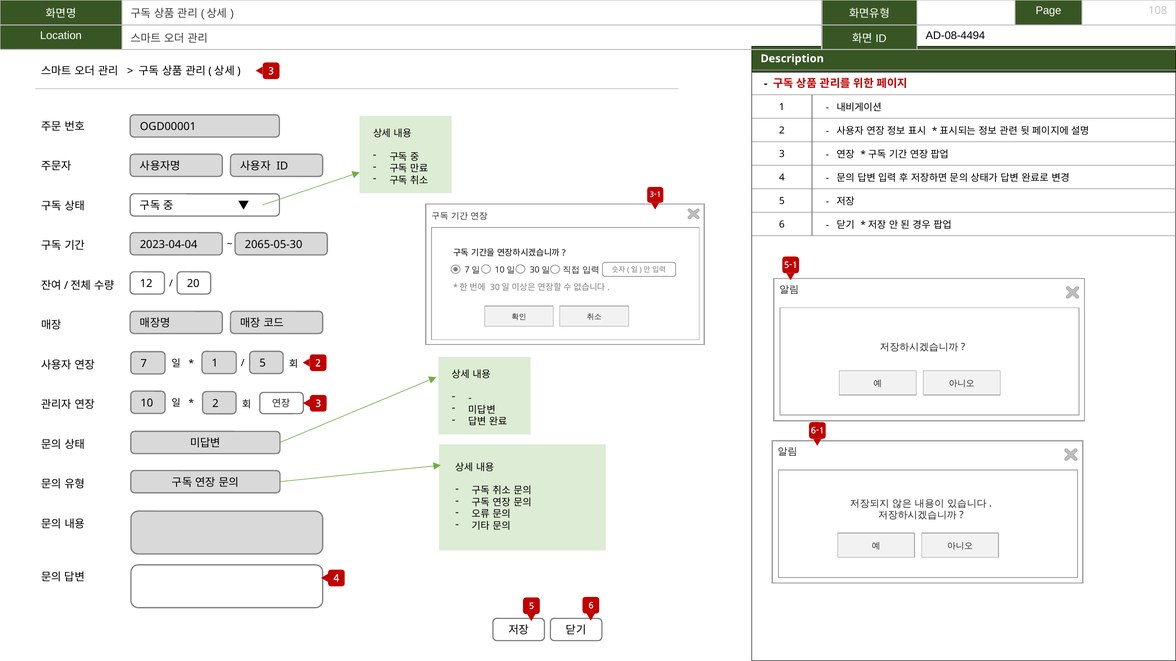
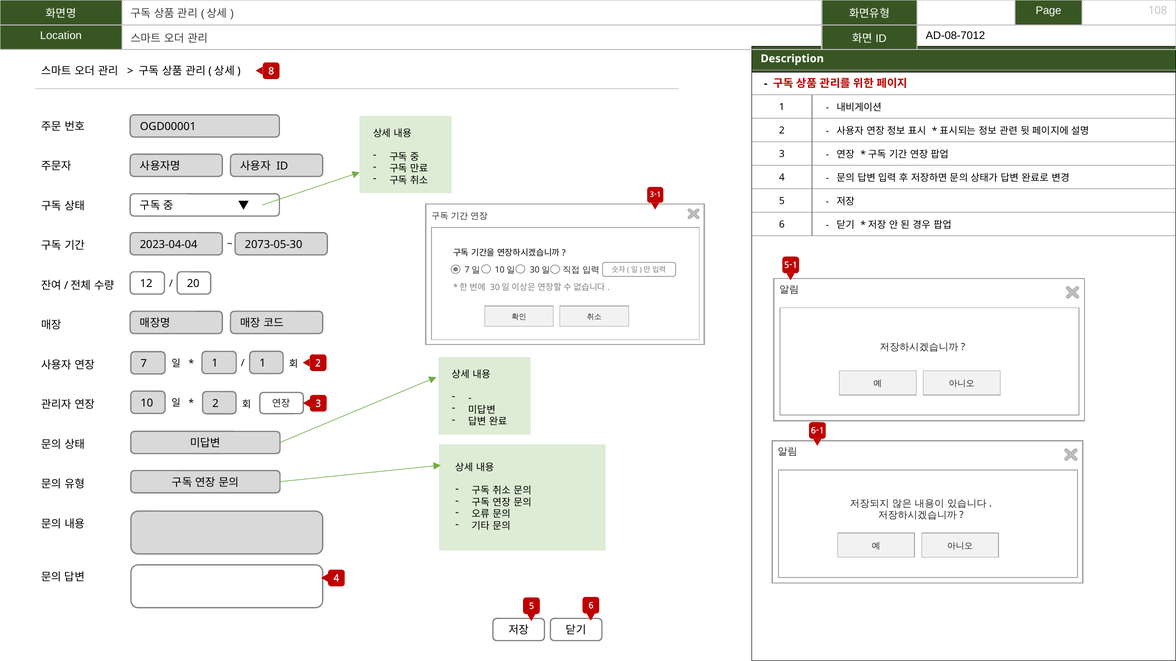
AD-08-4494: AD-08-4494 -> AD-08-7012
3 at (271, 71): 3 -> 8
2065-05-30: 2065-05-30 -> 2073-05-30
1 5: 5 -> 1
